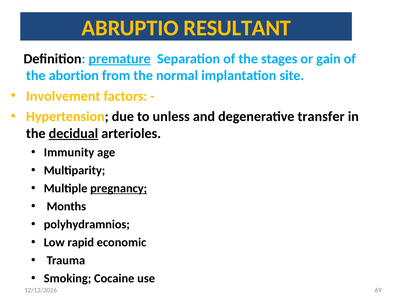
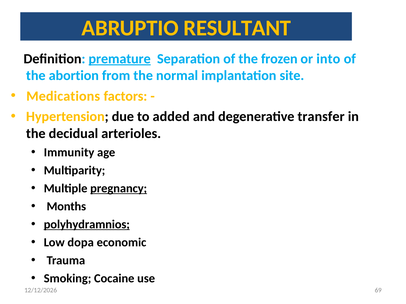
stages: stages -> frozen
gain: gain -> into
Involvement: Involvement -> Medications
unless: unless -> added
decidual underline: present -> none
polyhydramnios underline: none -> present
rapid: rapid -> dopa
